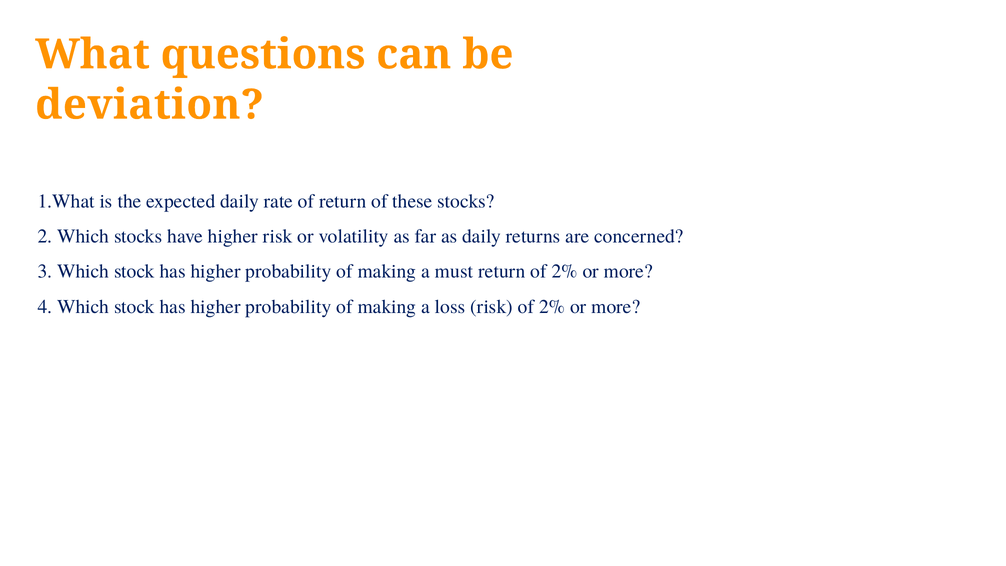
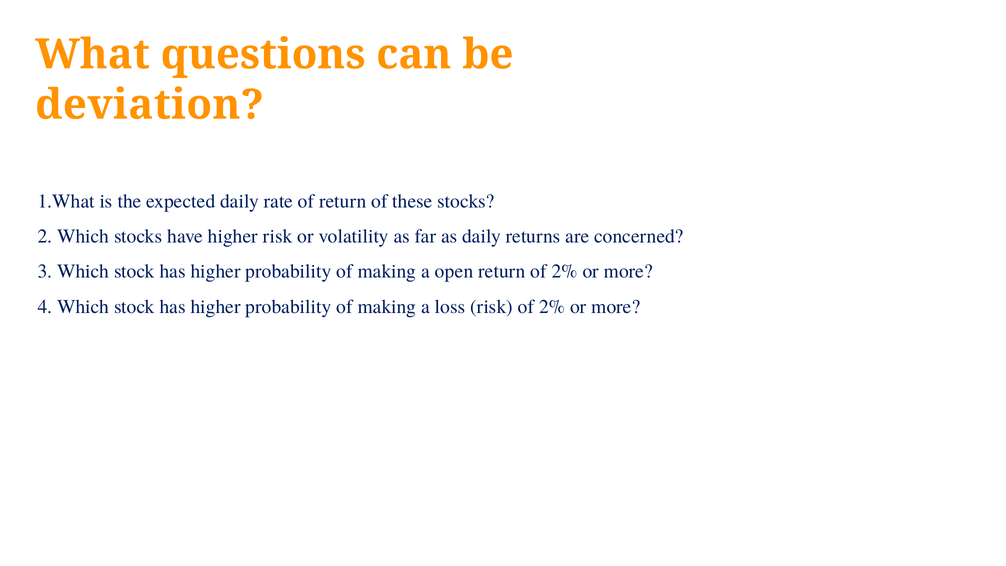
must: must -> open
